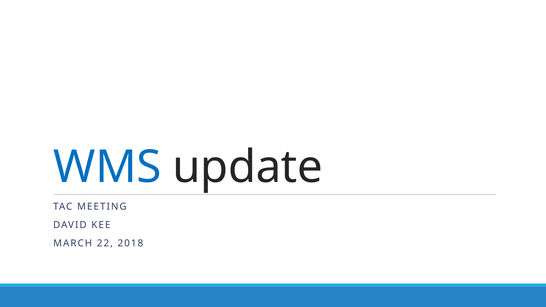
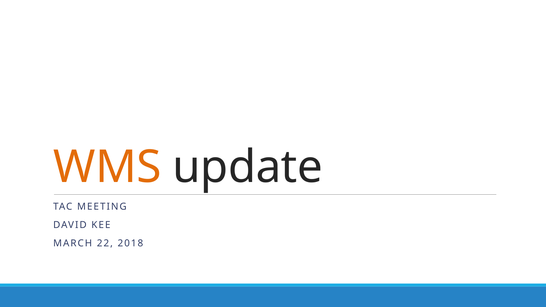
WMS colour: blue -> orange
